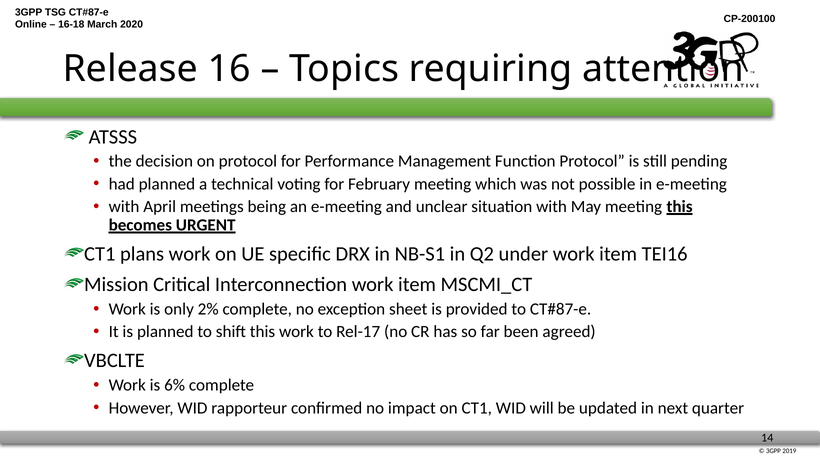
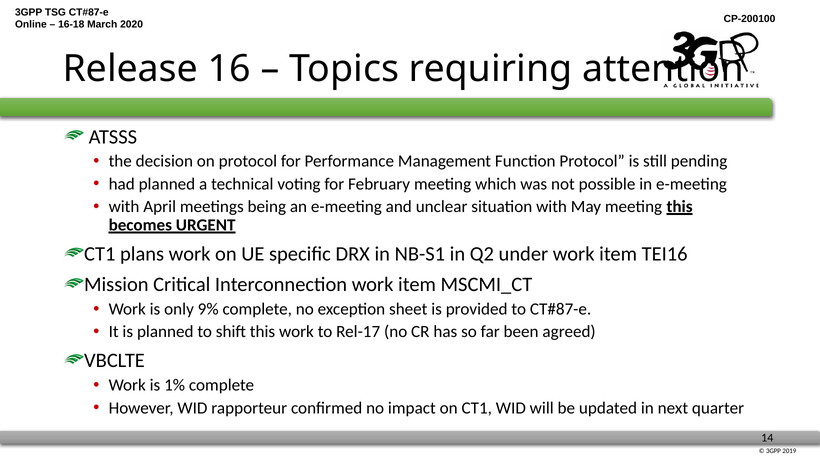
2%: 2% -> 9%
6%: 6% -> 1%
